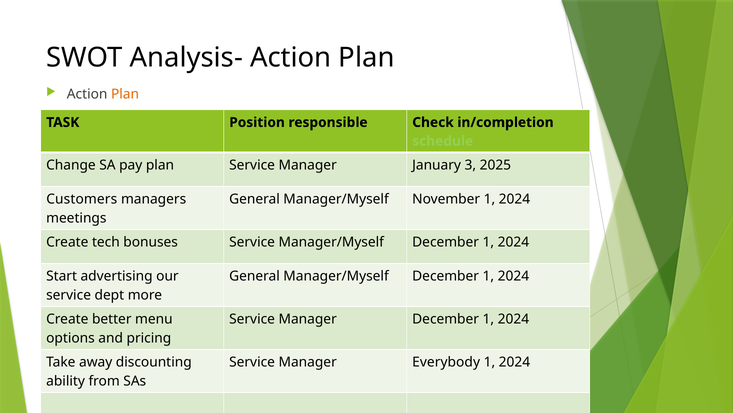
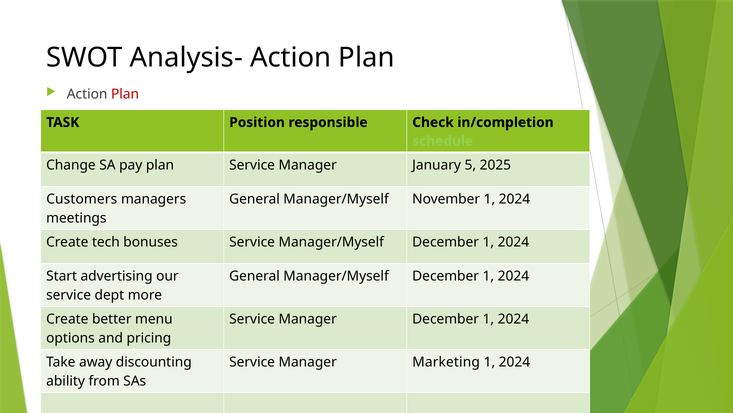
Plan at (125, 94) colour: orange -> red
3: 3 -> 5
Everybody: Everybody -> Marketing
